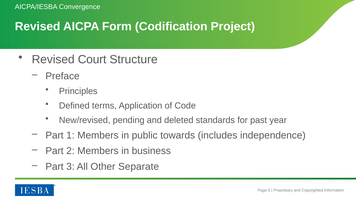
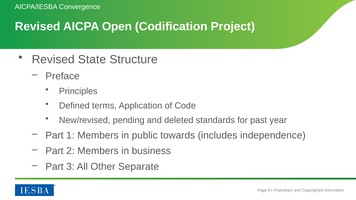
Form: Form -> Open
Court: Court -> State
